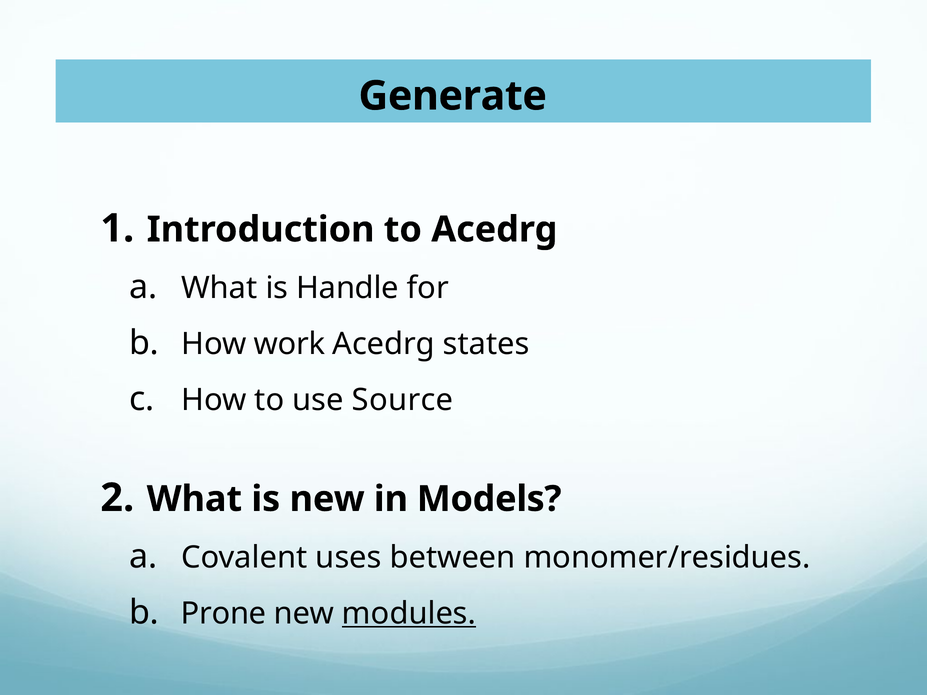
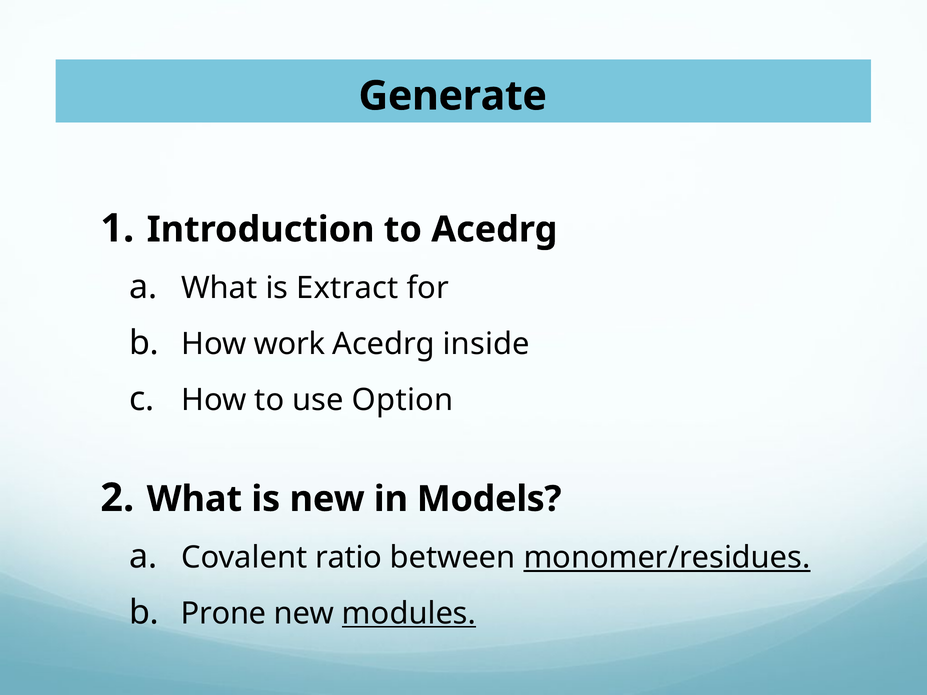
Handle: Handle -> Extract
states: states -> inside
Source: Source -> Option
uses: uses -> ratio
monomer/residues underline: none -> present
